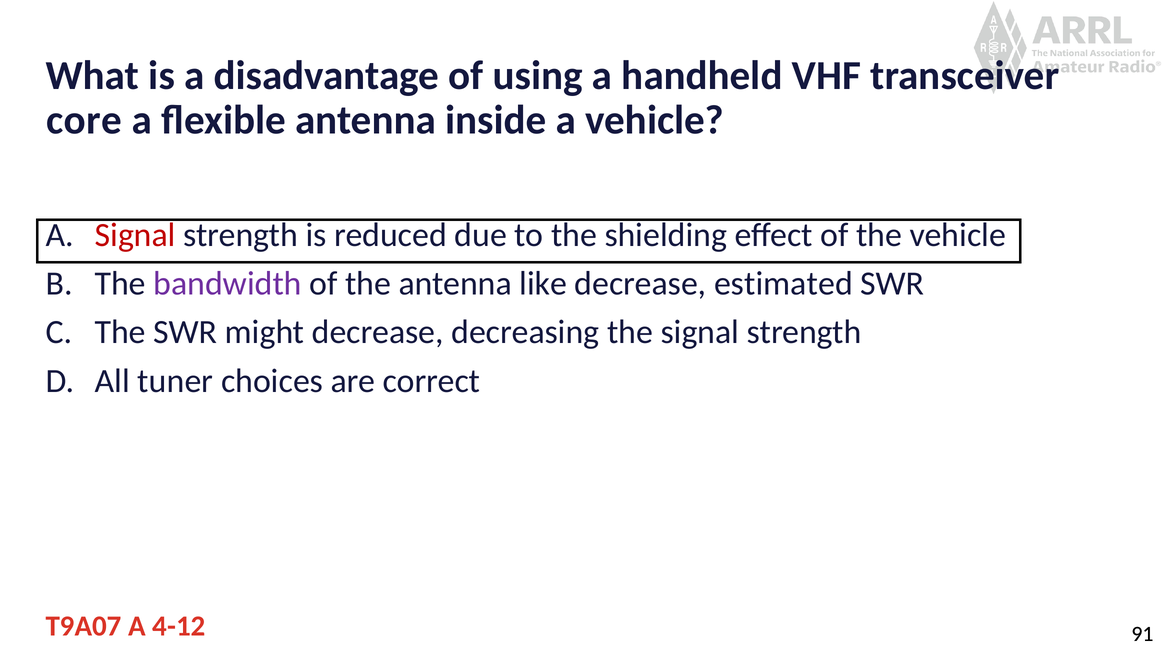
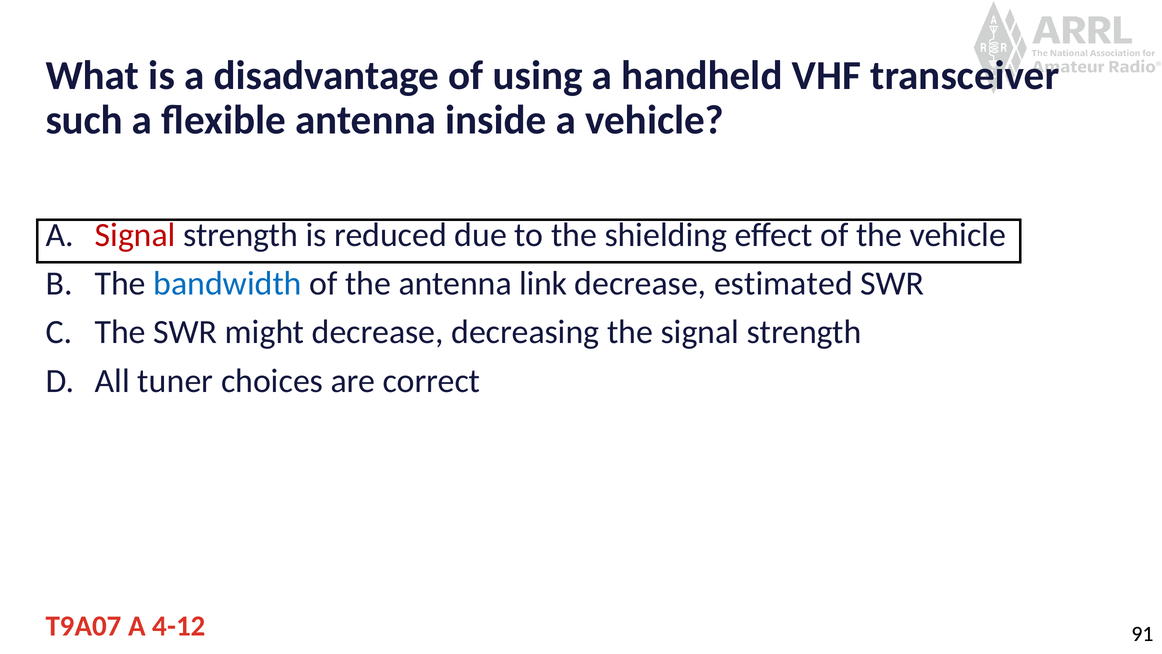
core: core -> such
bandwidth colour: purple -> blue
like: like -> link
